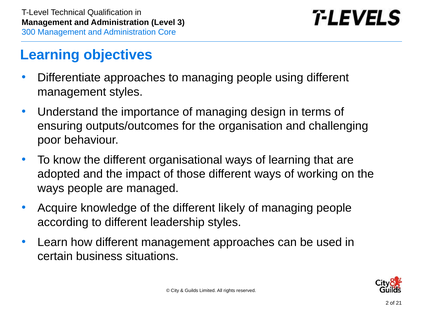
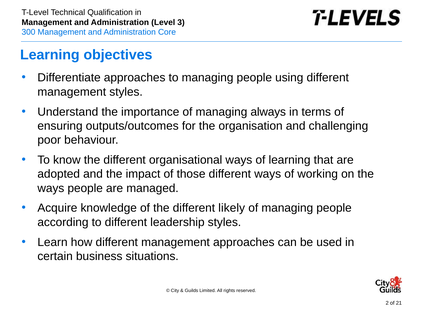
design: design -> always
